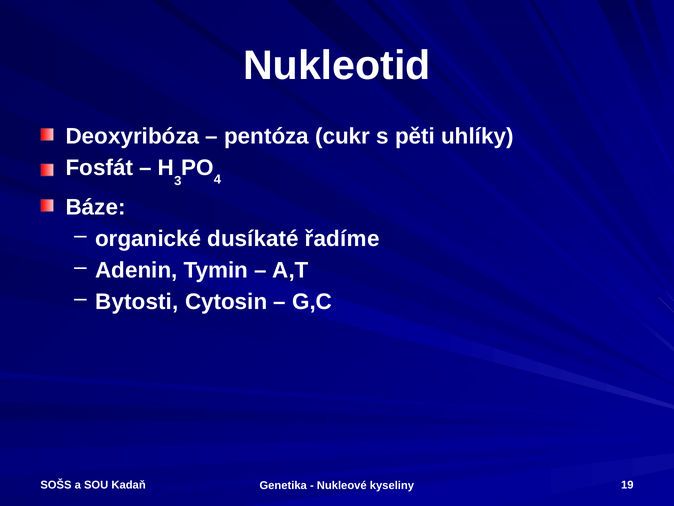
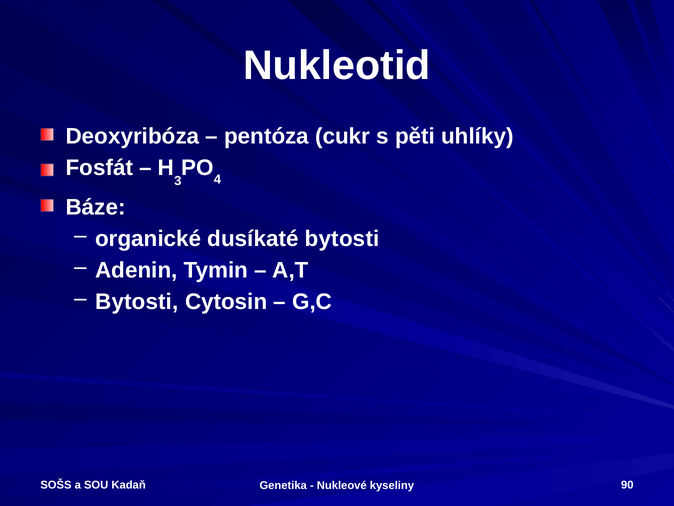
dusíkaté řadíme: řadíme -> bytosti
19: 19 -> 90
